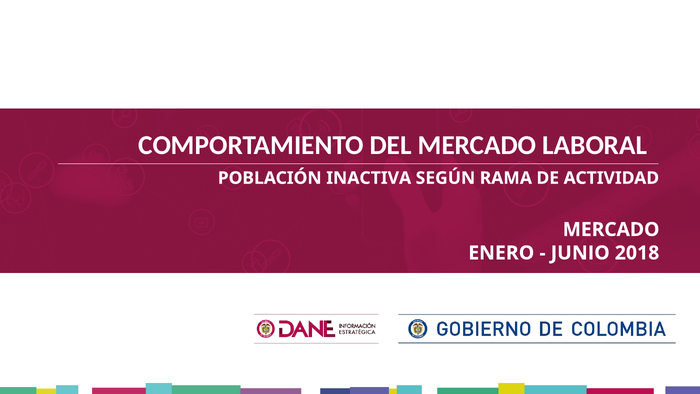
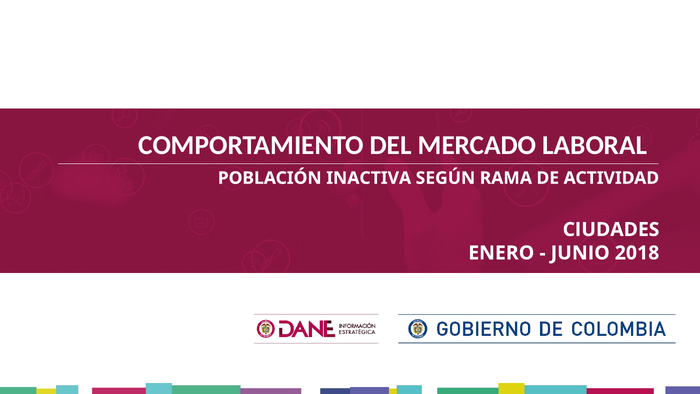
MERCADO at (611, 229): MERCADO -> CIUDADES
